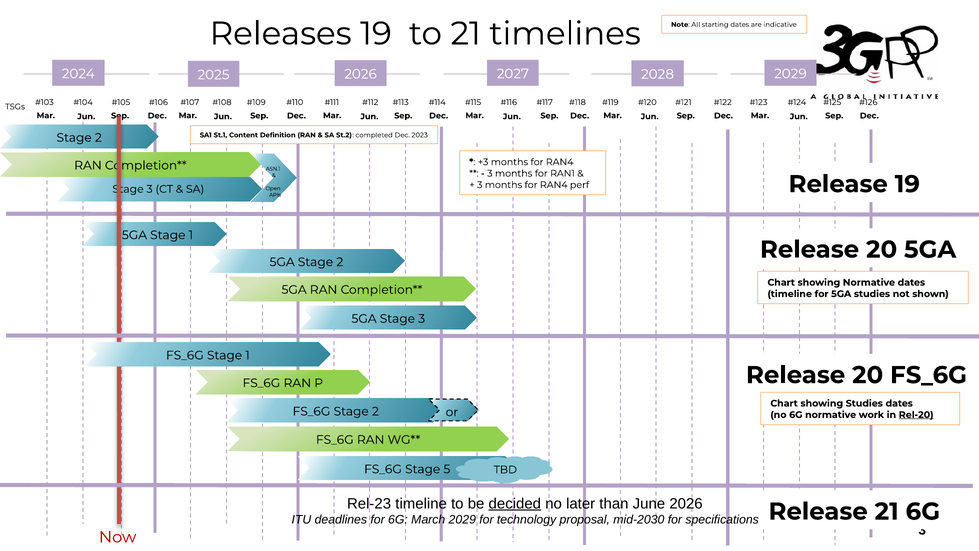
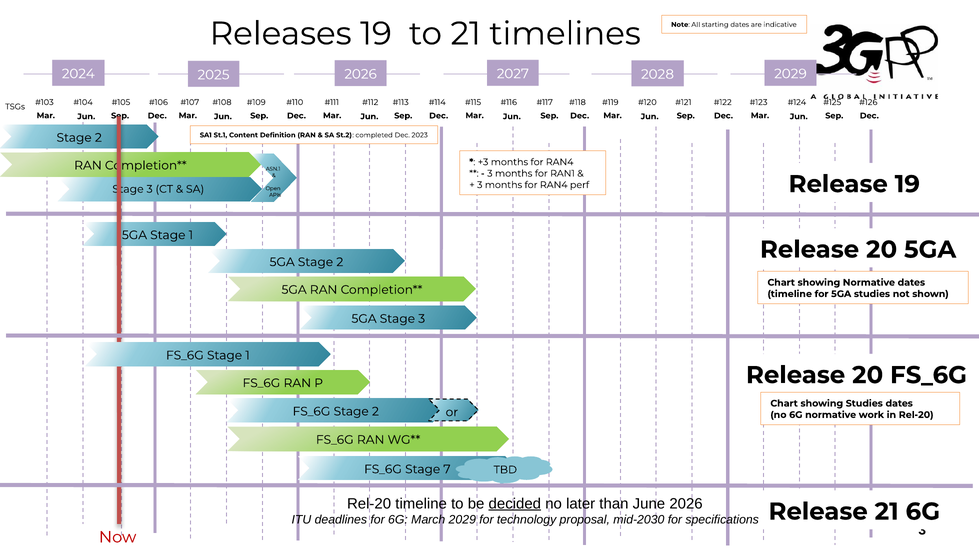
Rel-20 at (916, 415) underline: present -> none
5: 5 -> 7
Rel-23 at (369, 503): Rel-23 -> Rel-20
